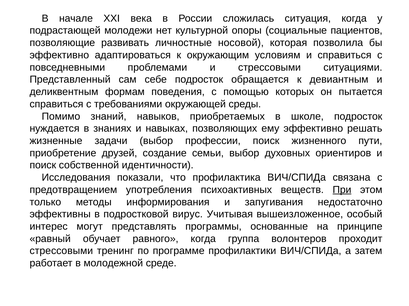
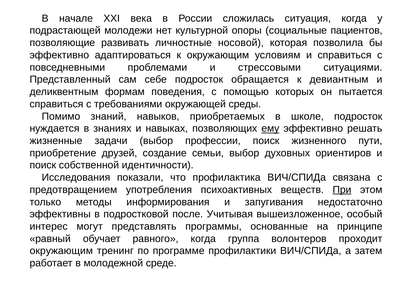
ему underline: none -> present
вирус: вирус -> после
стрессовыми at (61, 252): стрессовыми -> окружающим
